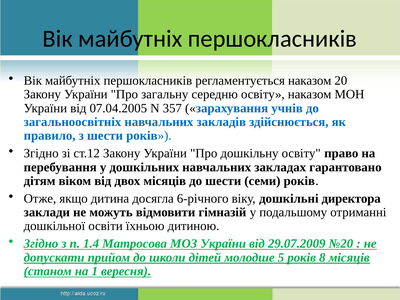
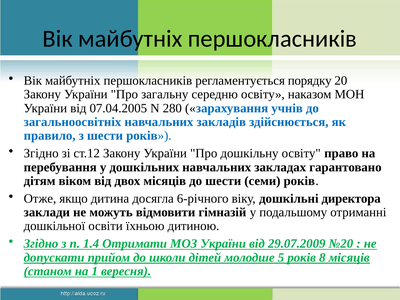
регламентується наказом: наказом -> порядку
357: 357 -> 280
Матросова: Матросова -> Отримати
